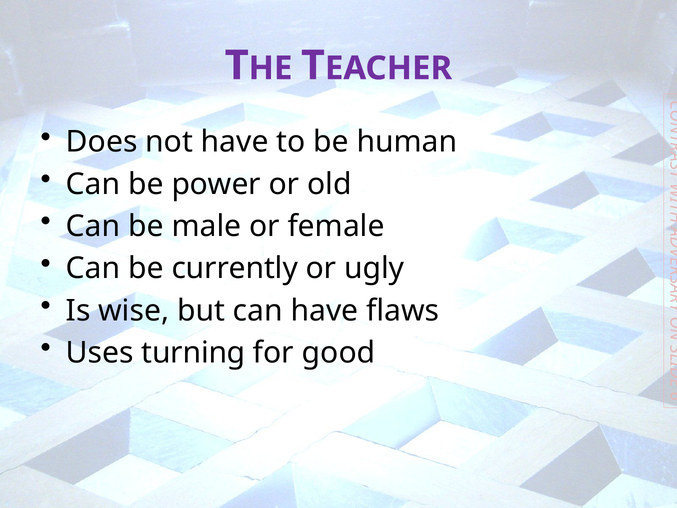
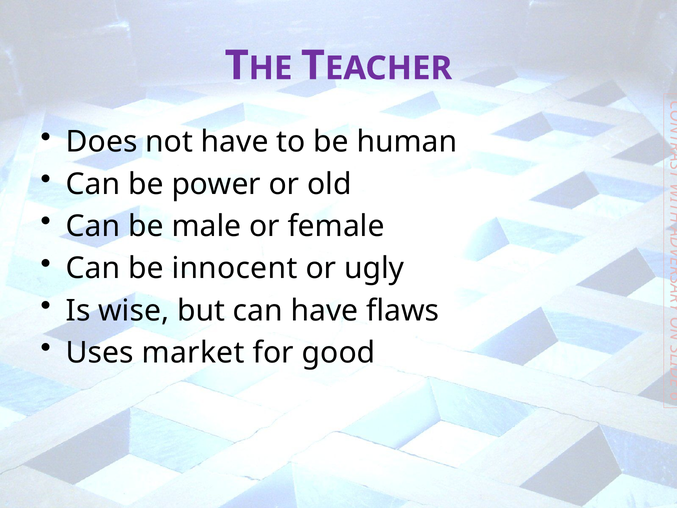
currently: currently -> innocent
turning: turning -> market
